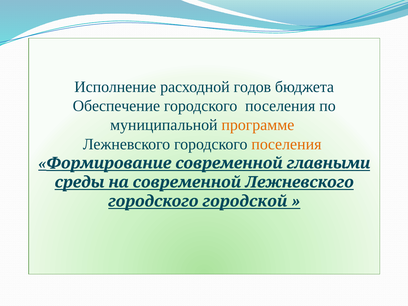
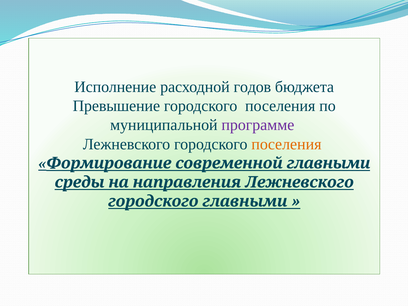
Обеспечение: Обеспечение -> Превышение
программе colour: orange -> purple
на современной: современной -> направления
городского городской: городской -> главными
